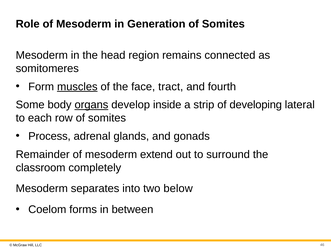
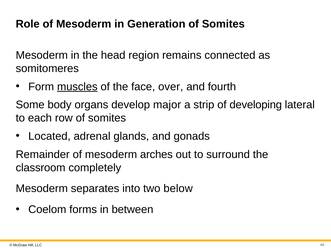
tract: tract -> over
organs underline: present -> none
inside: inside -> major
Process: Process -> Located
extend: extend -> arches
